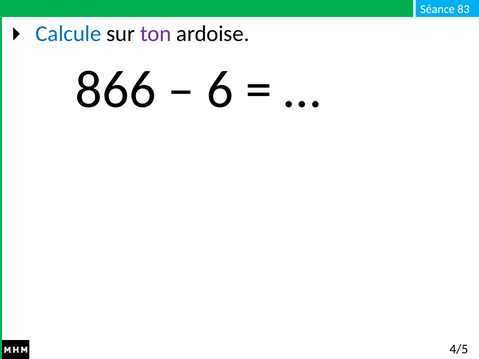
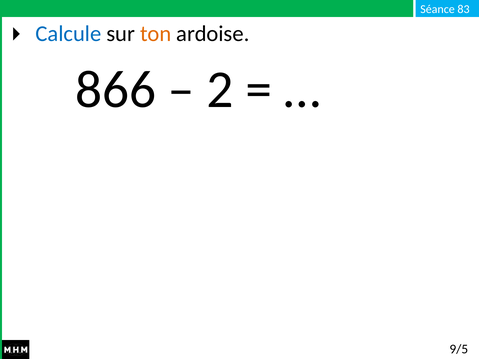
ton colour: purple -> orange
6: 6 -> 2
4/5: 4/5 -> 9/5
